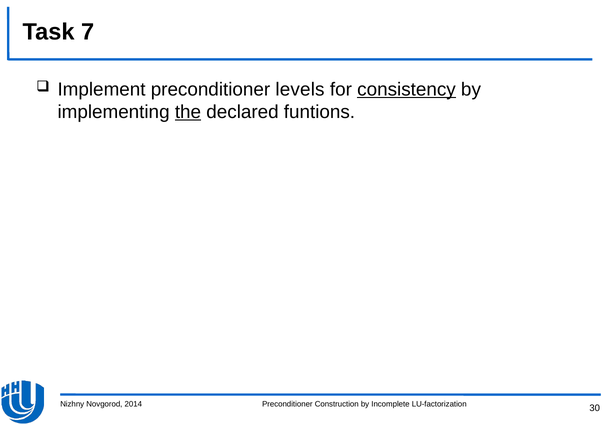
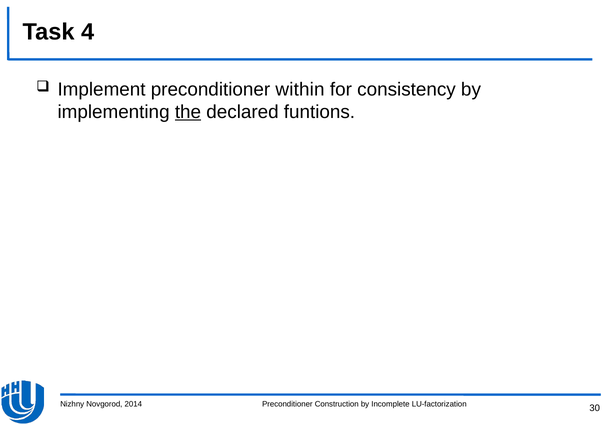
7: 7 -> 4
levels: levels -> within
consistency underline: present -> none
